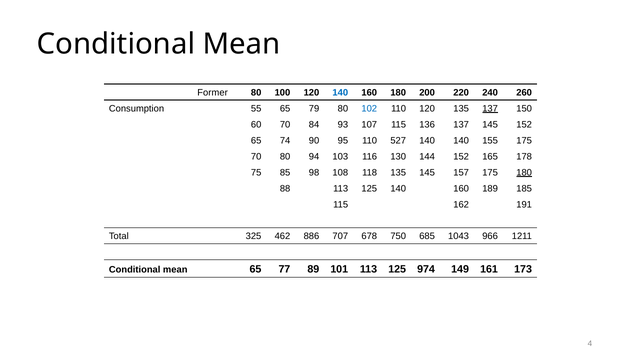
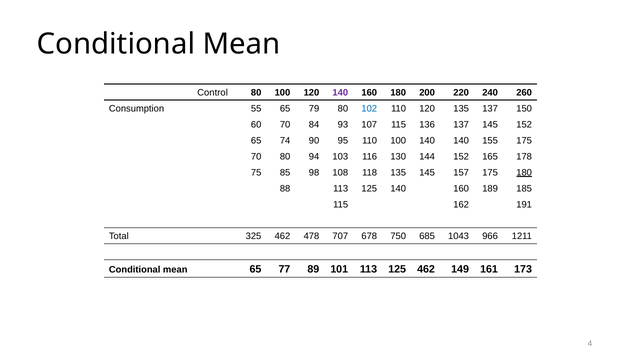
Former: Former -> Control
140 at (340, 93) colour: blue -> purple
137 at (490, 109) underline: present -> none
110 527: 527 -> 100
886: 886 -> 478
125 974: 974 -> 462
